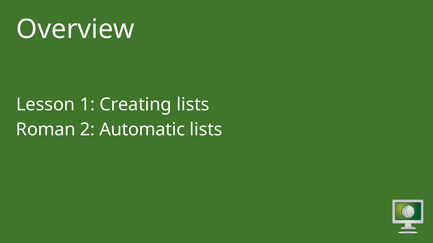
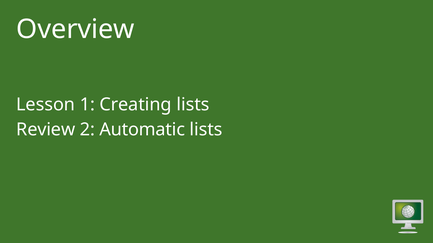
Roman: Roman -> Review
